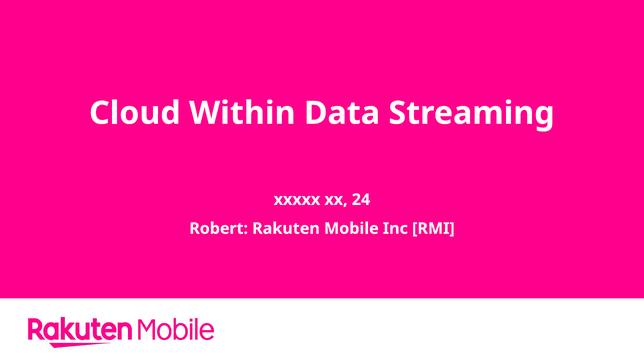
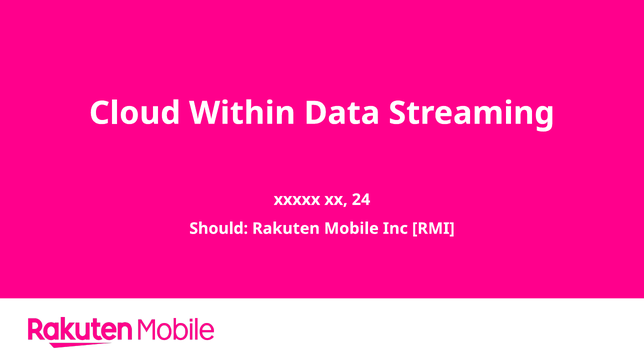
Robert: Robert -> Should
